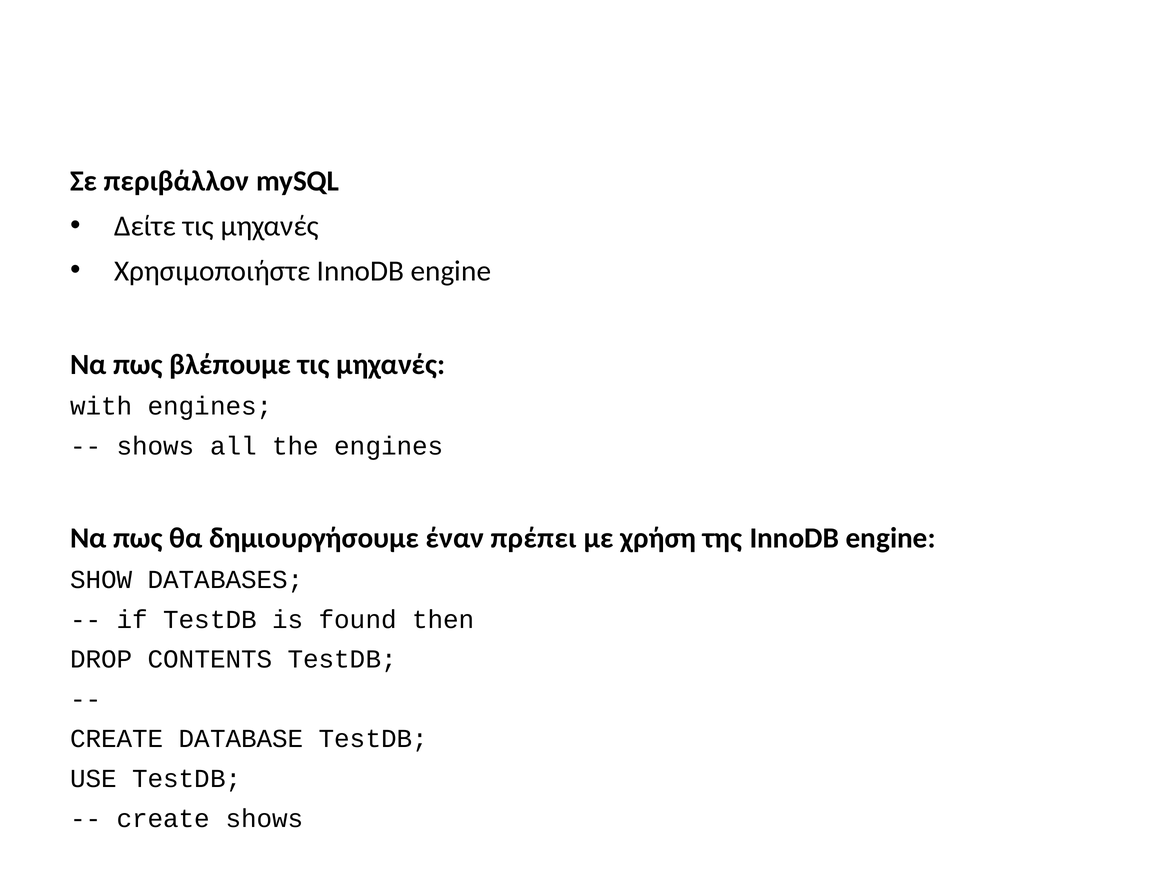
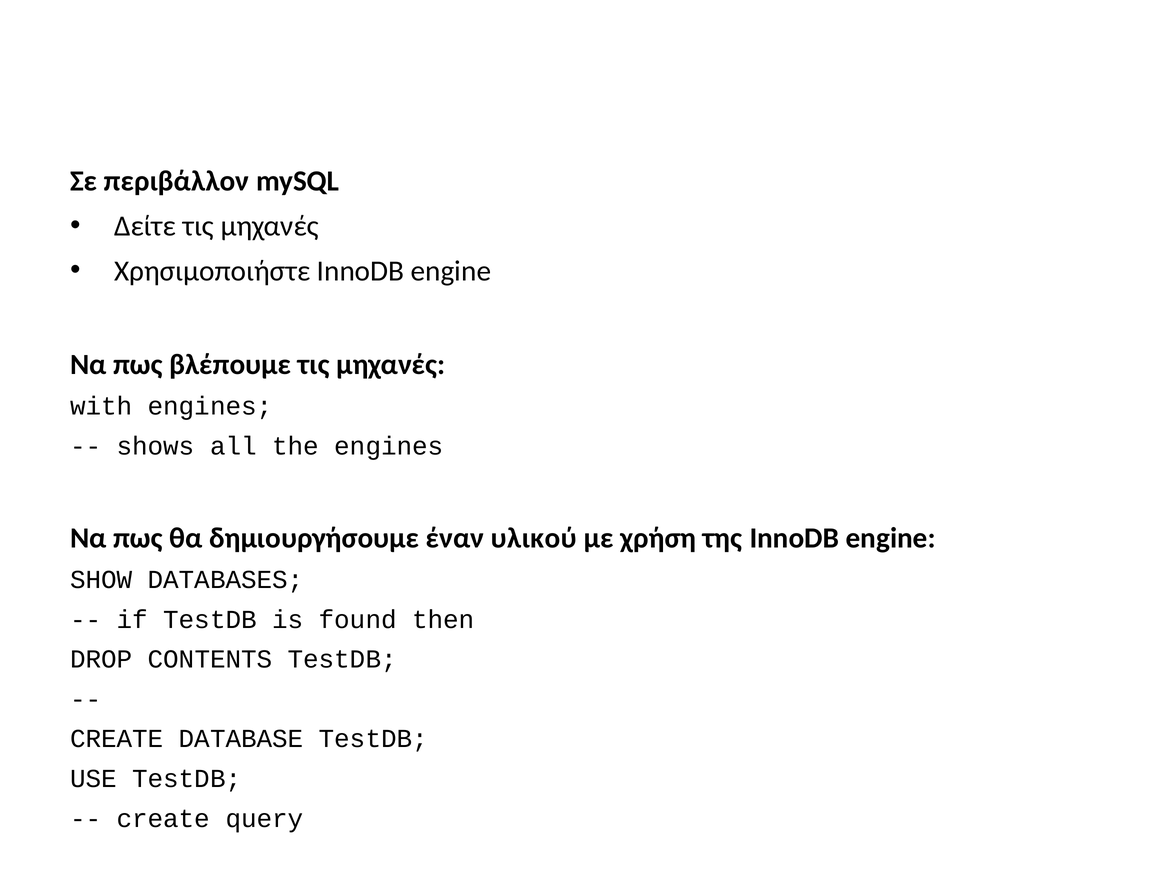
πρέπει: πρέπει -> υλικού
create shows: shows -> query
